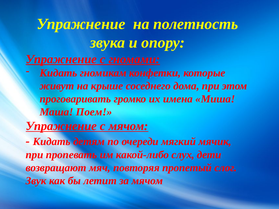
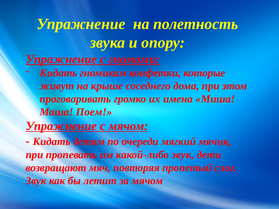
какой-либо слух: слух -> звук
